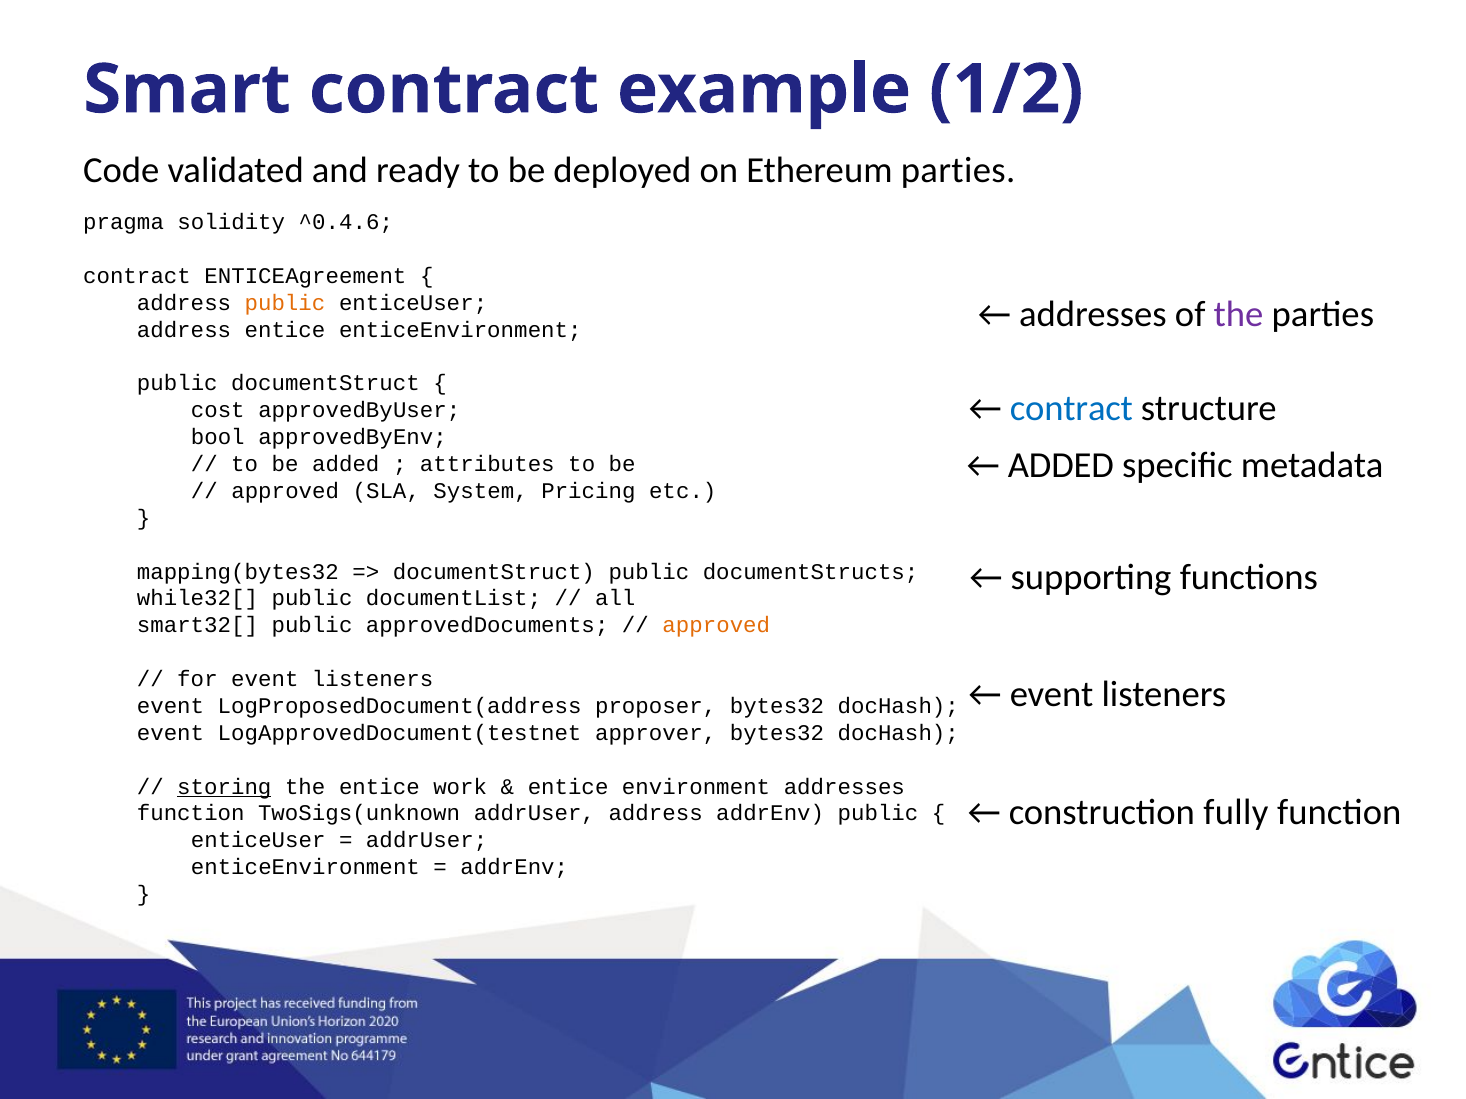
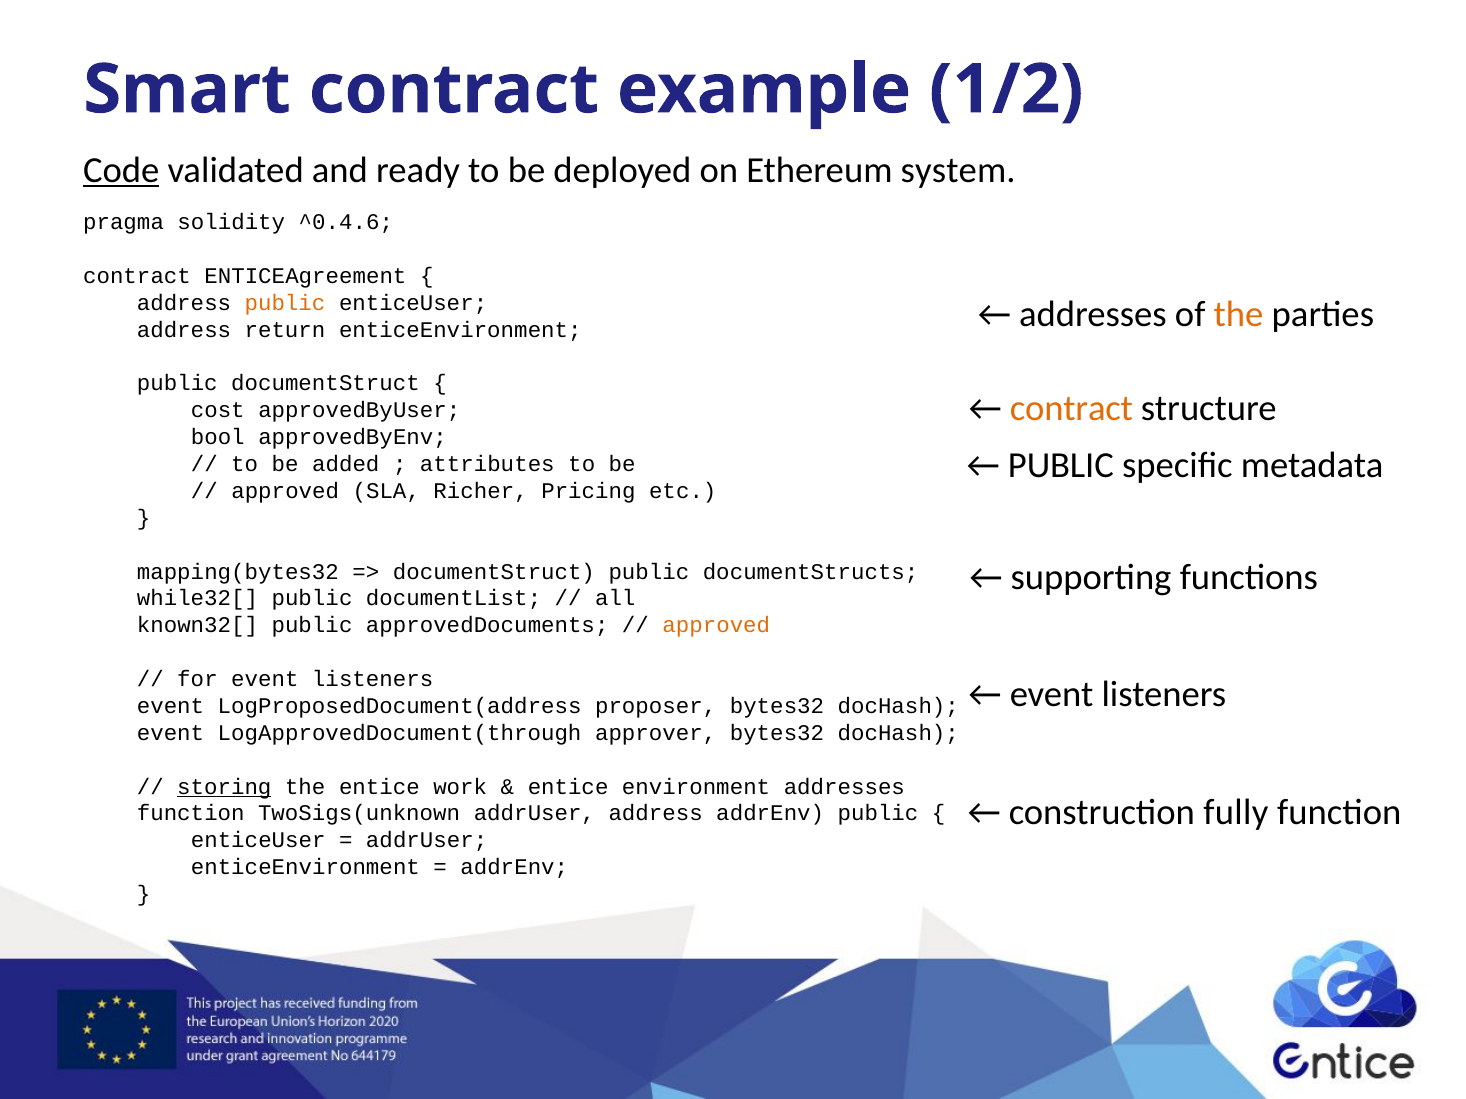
Code underline: none -> present
Ethereum parties: parties -> system
the at (1238, 314) colour: purple -> orange
address entice: entice -> return
contract at (1071, 408) colour: blue -> orange
ADDED at (1061, 466): ADDED -> PUBLIC
System: System -> Richer
smart32[: smart32[ -> known32[
LogApprovedDocument(testnet: LogApprovedDocument(testnet -> LogApprovedDocument(through
